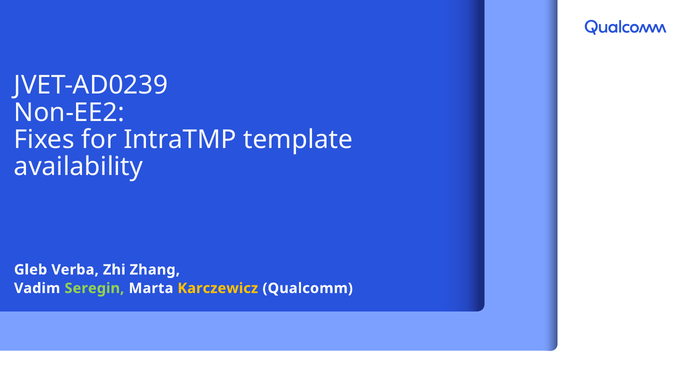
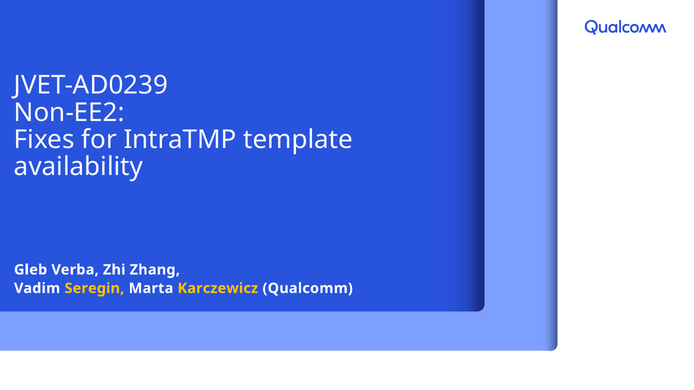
Seregin colour: light green -> yellow
